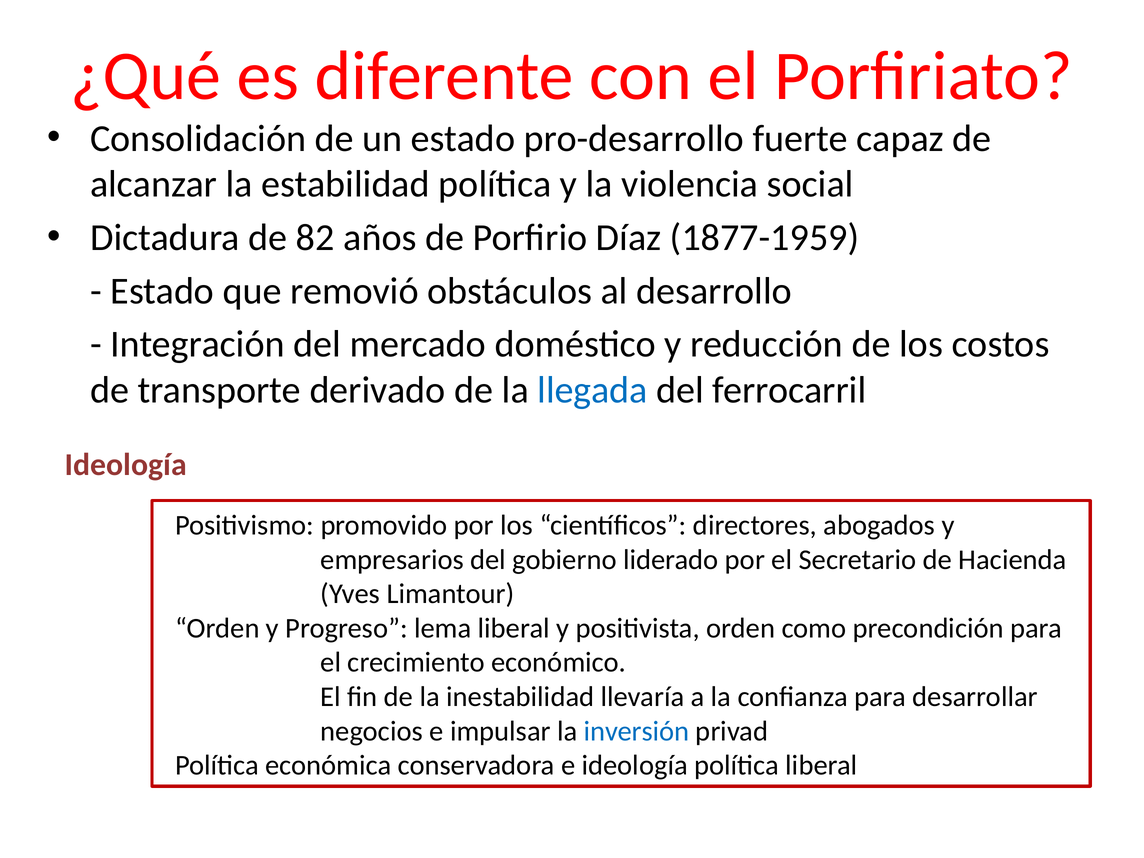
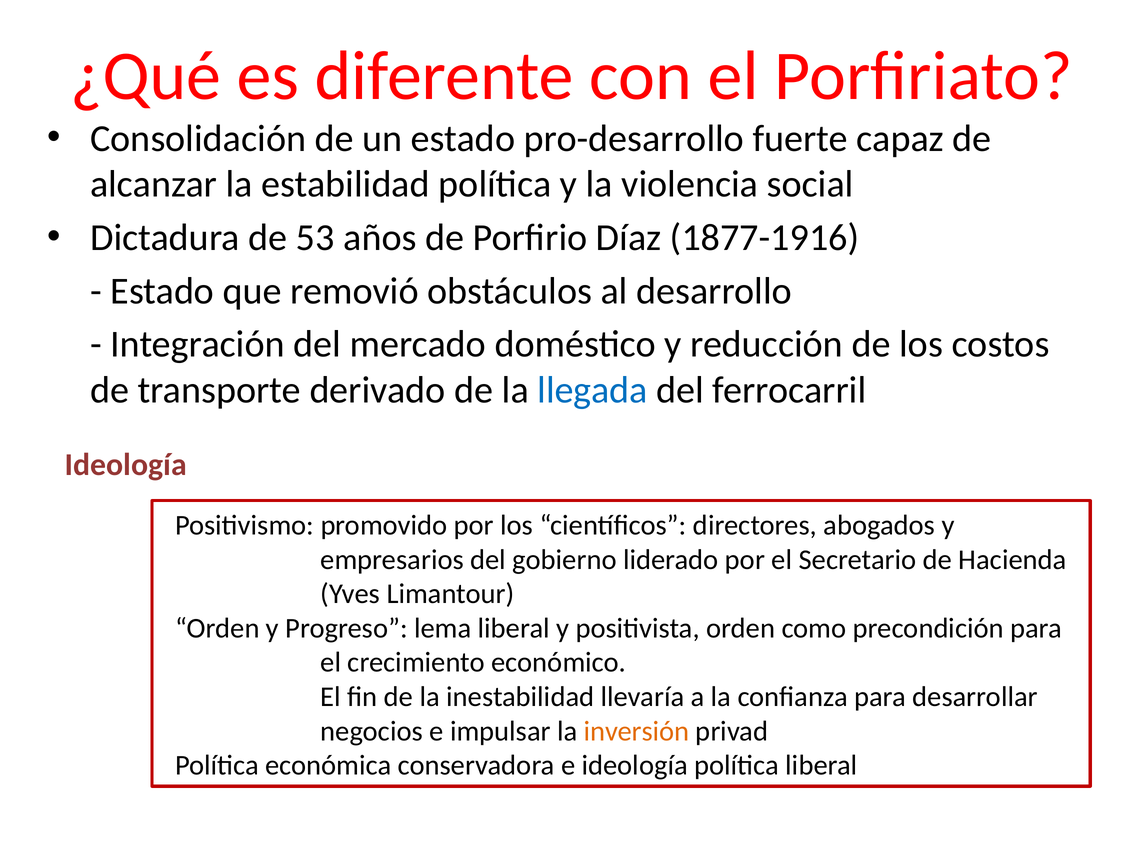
82: 82 -> 53
1877-1959: 1877-1959 -> 1877-1916
inversión colour: blue -> orange
